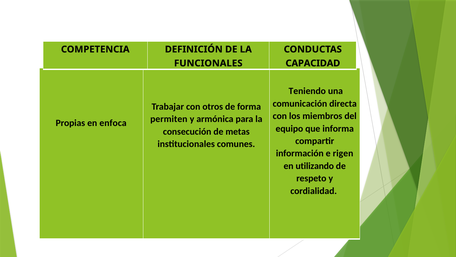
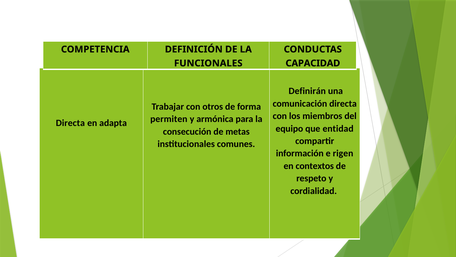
Teniendo: Teniendo -> Definirán
Propias at (70, 123): Propias -> Directa
enfoca: enfoca -> adapta
informa: informa -> entidad
utilizando: utilizando -> contextos
